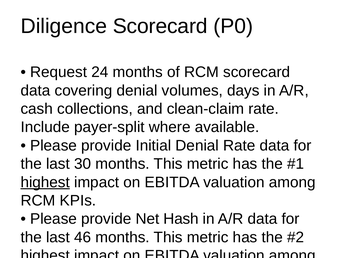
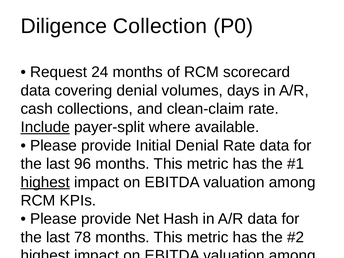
Diligence Scorecard: Scorecard -> Collection
Include underline: none -> present
30: 30 -> 96
46: 46 -> 78
